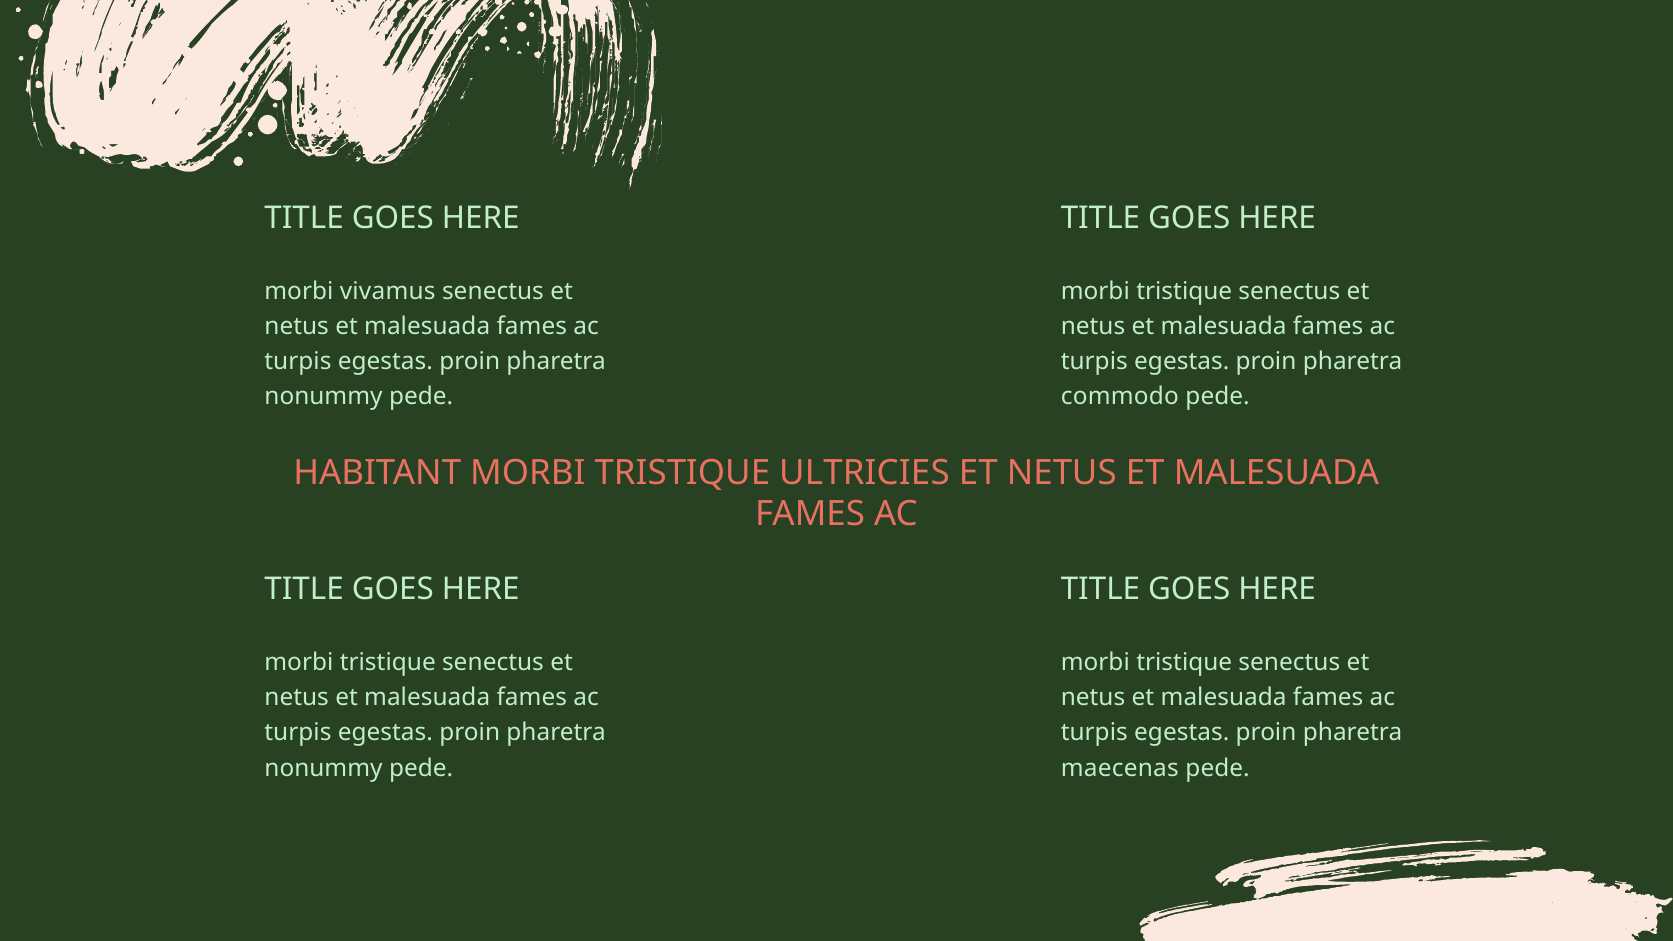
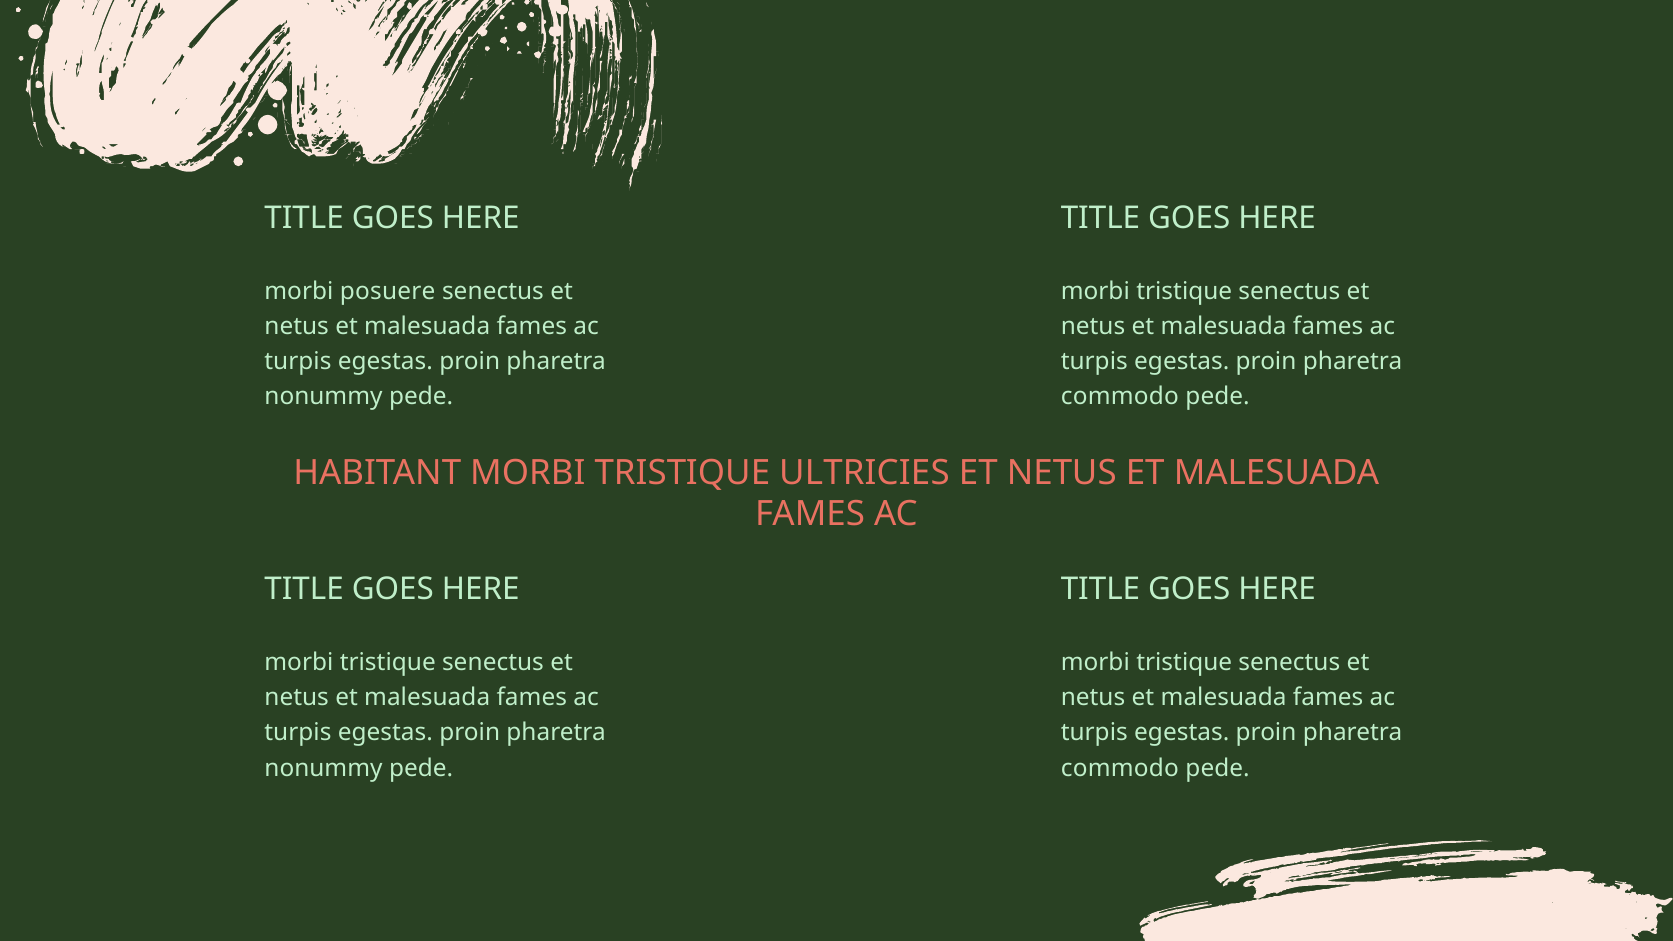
vivamus: vivamus -> posuere
maecenas at (1120, 768): maecenas -> commodo
